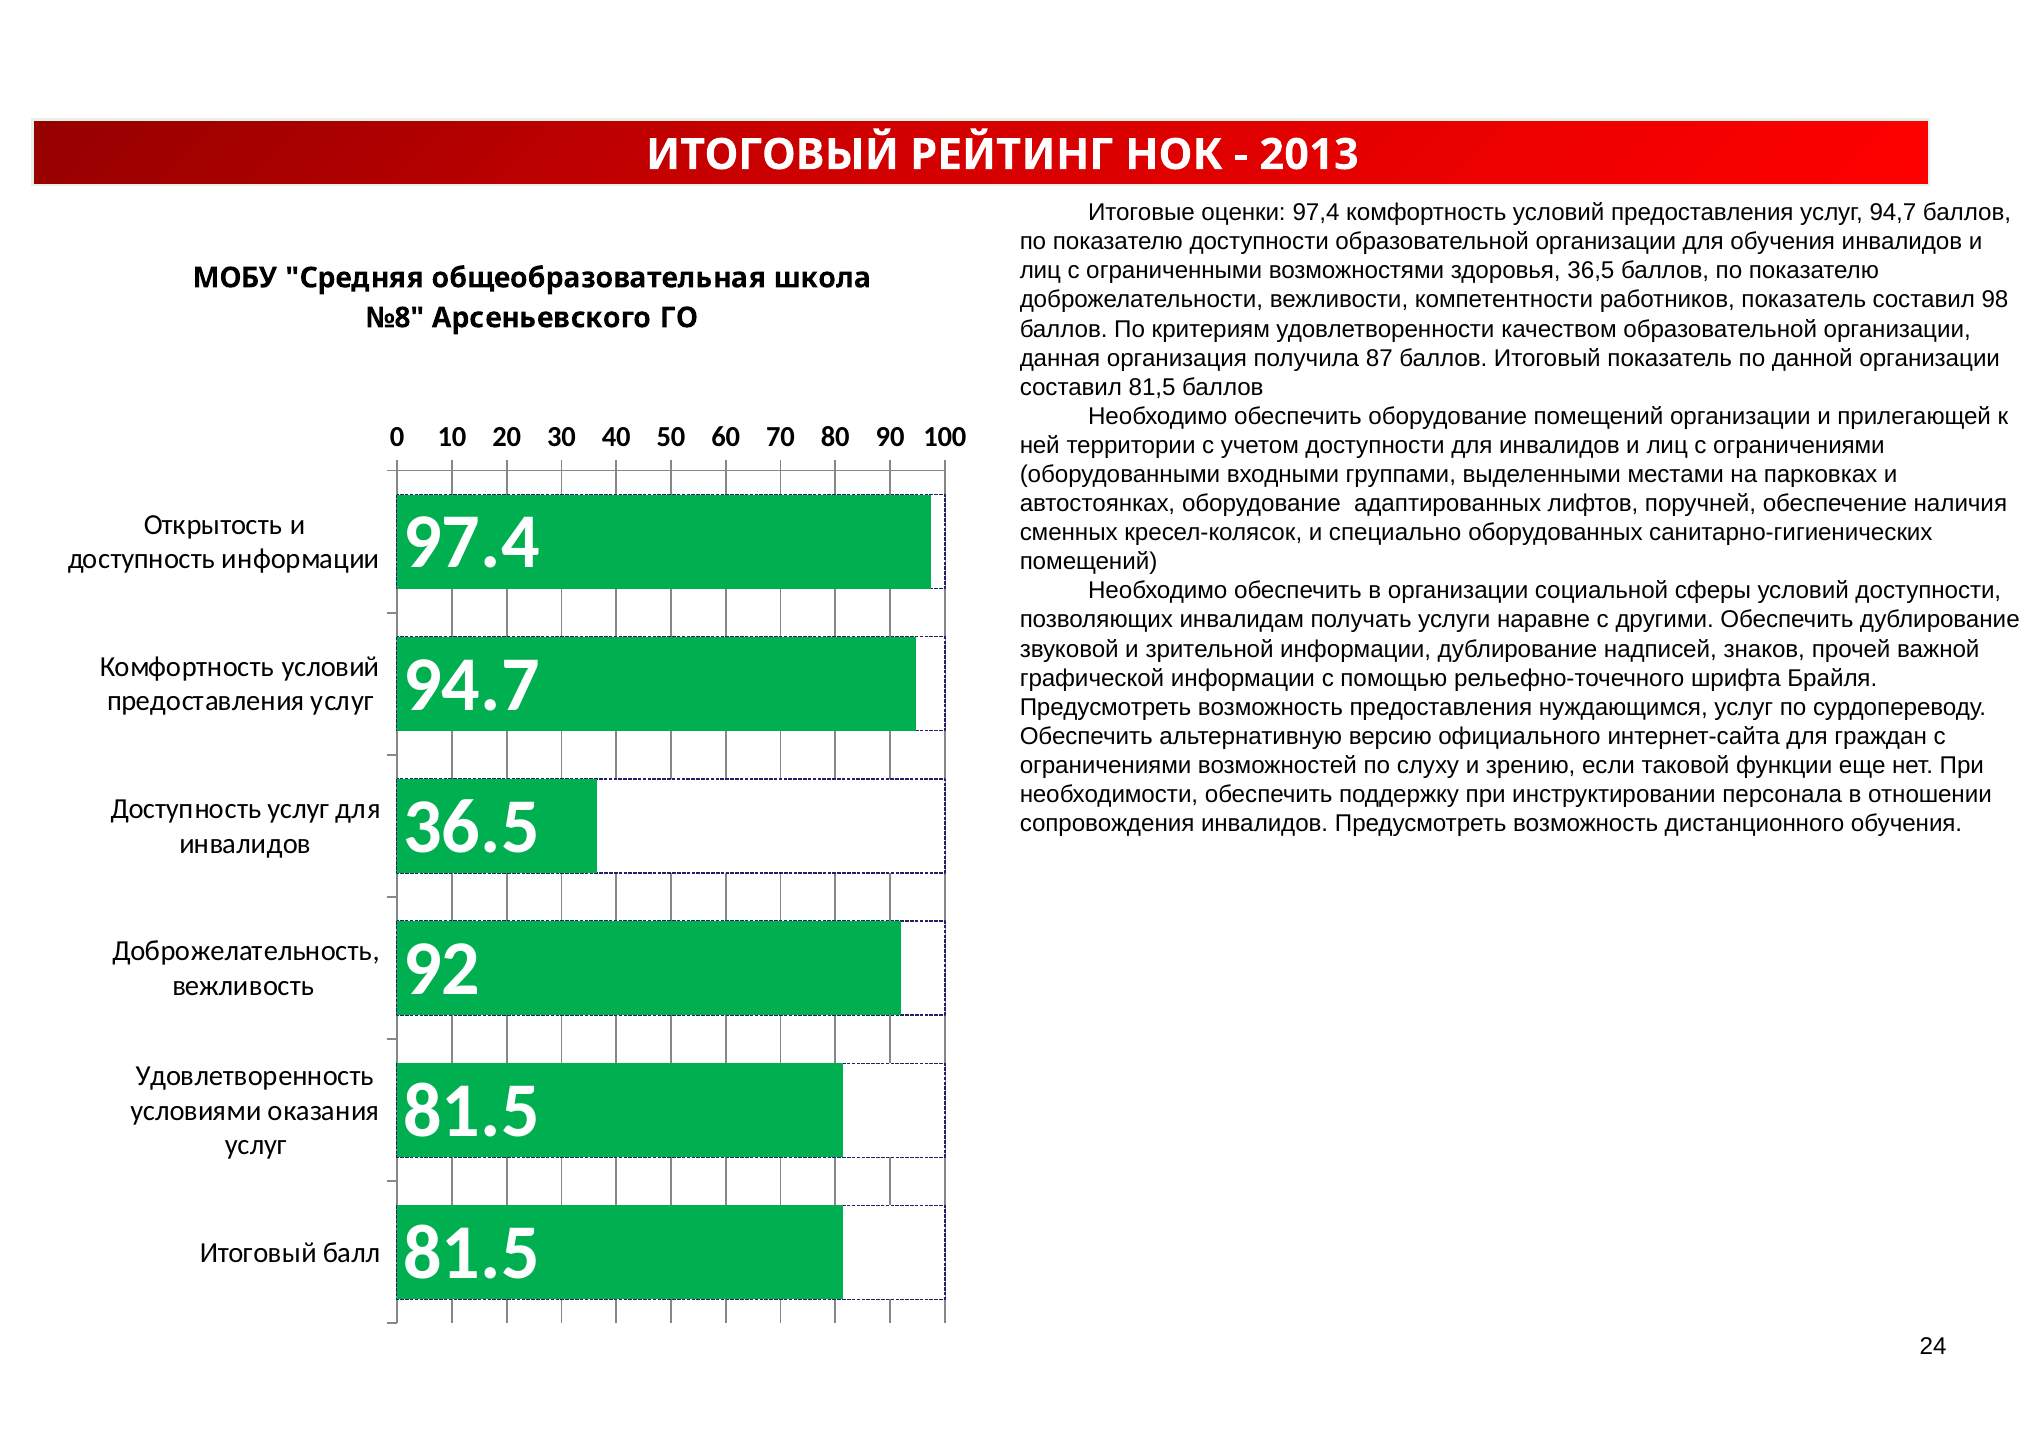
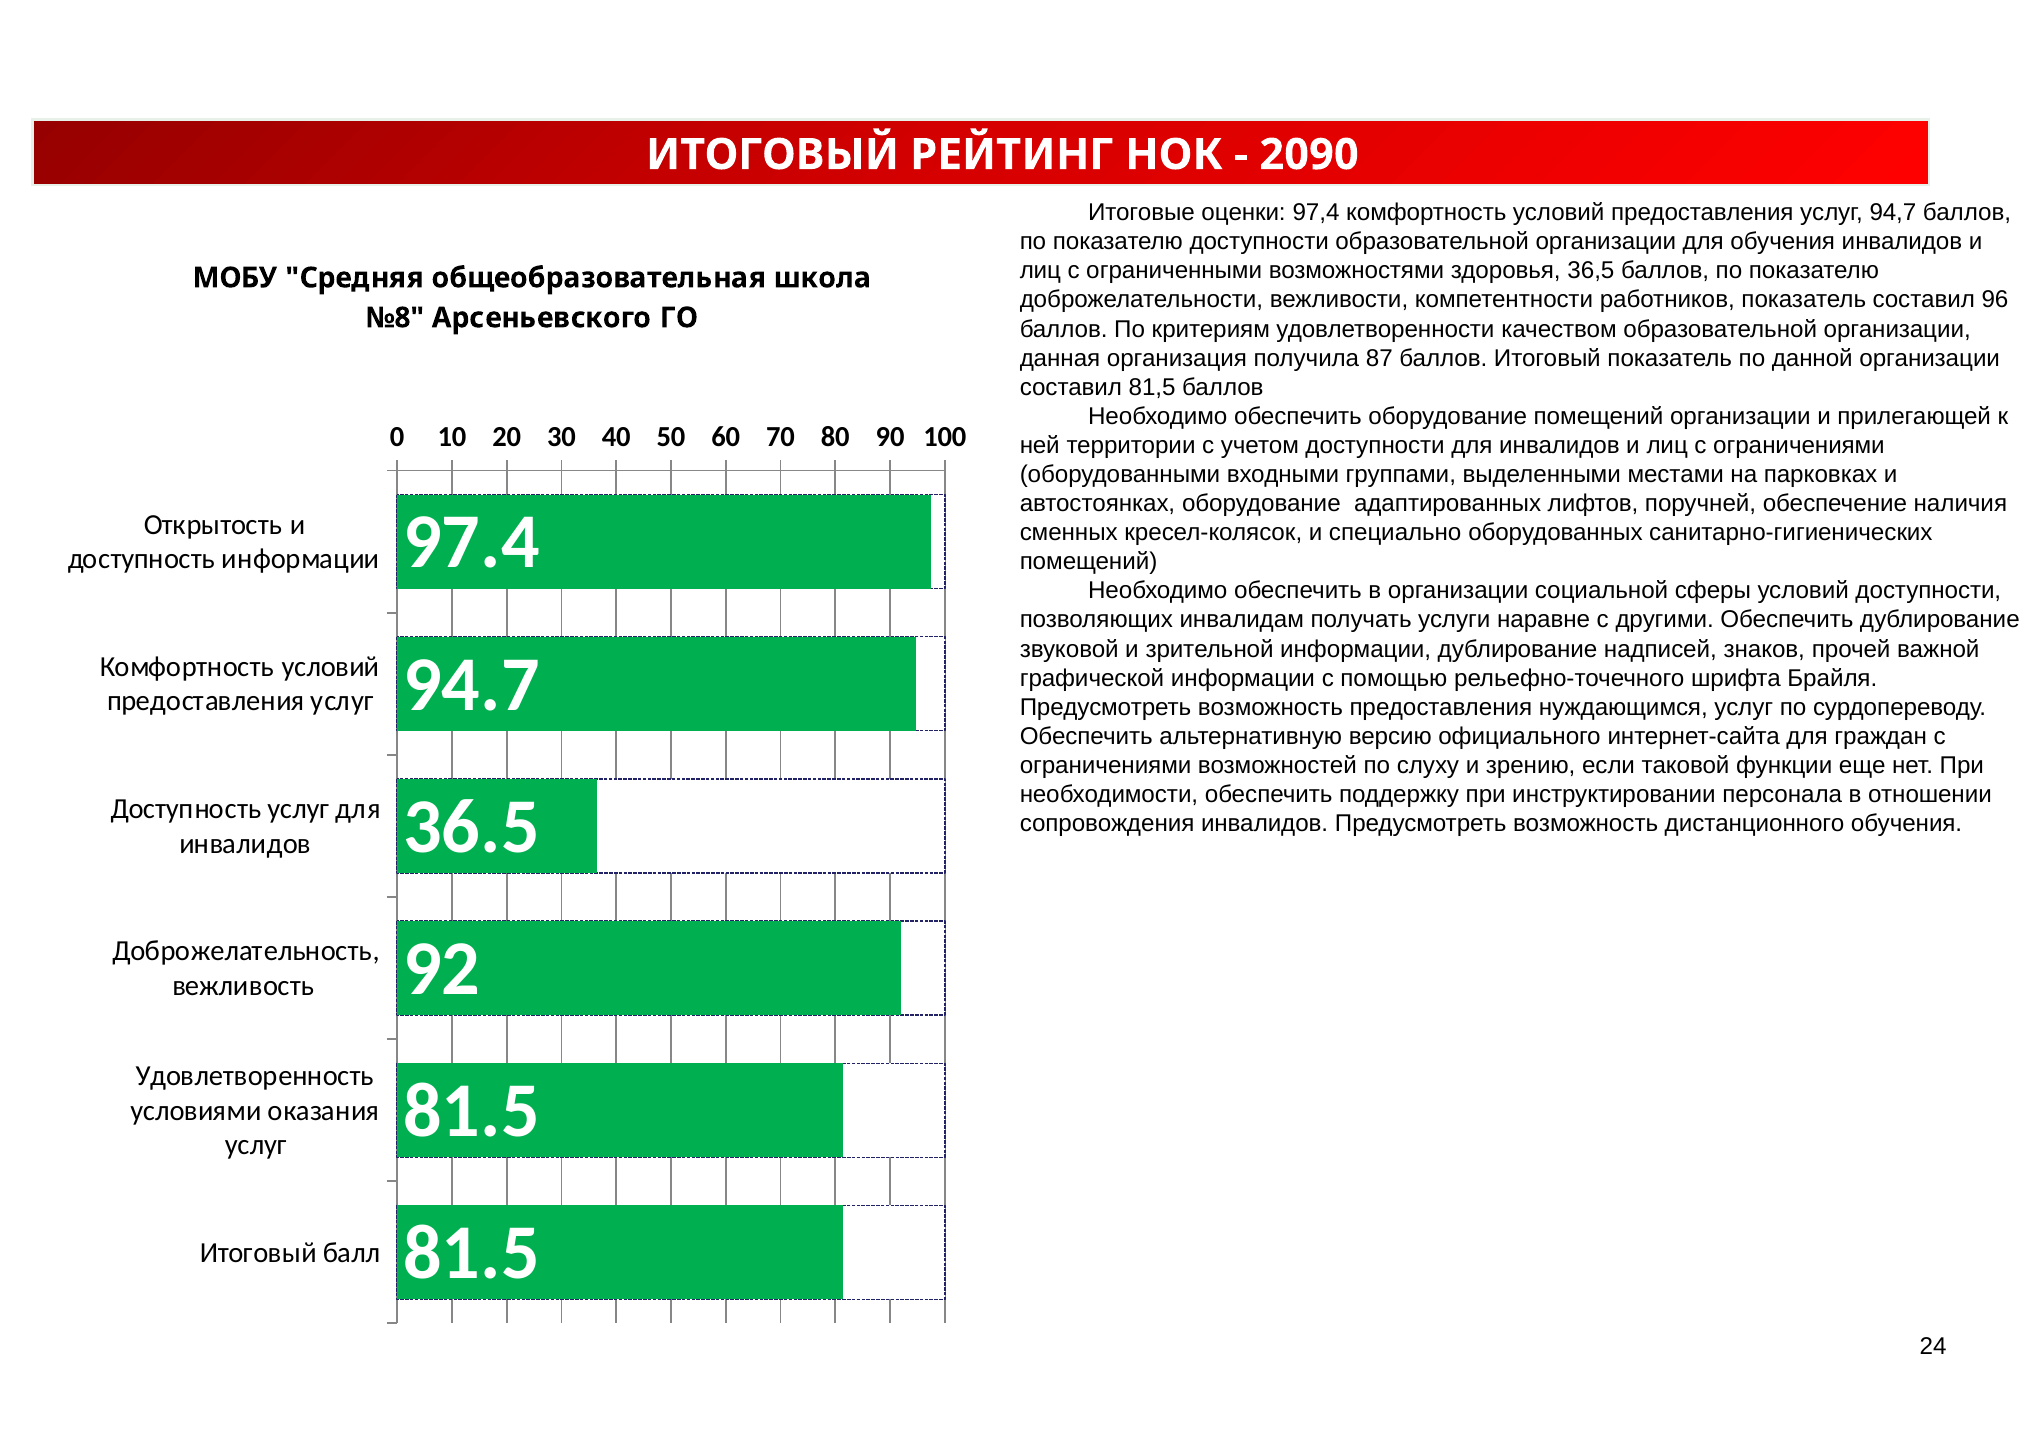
2013: 2013 -> 2090
98: 98 -> 96
